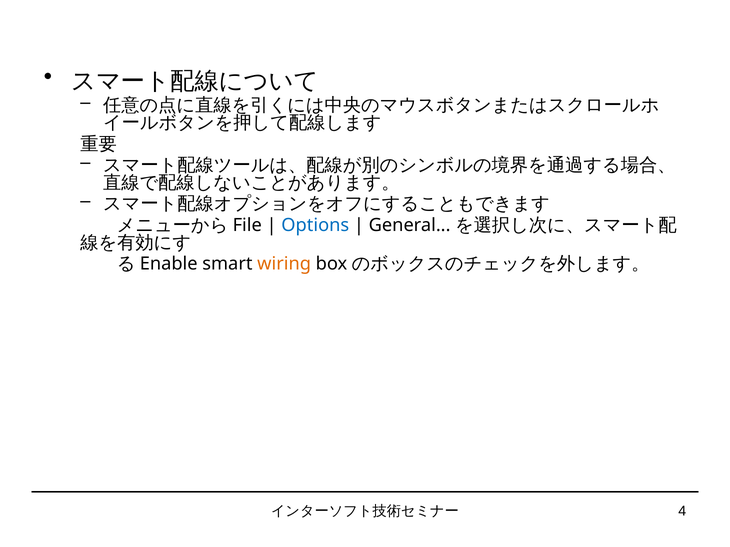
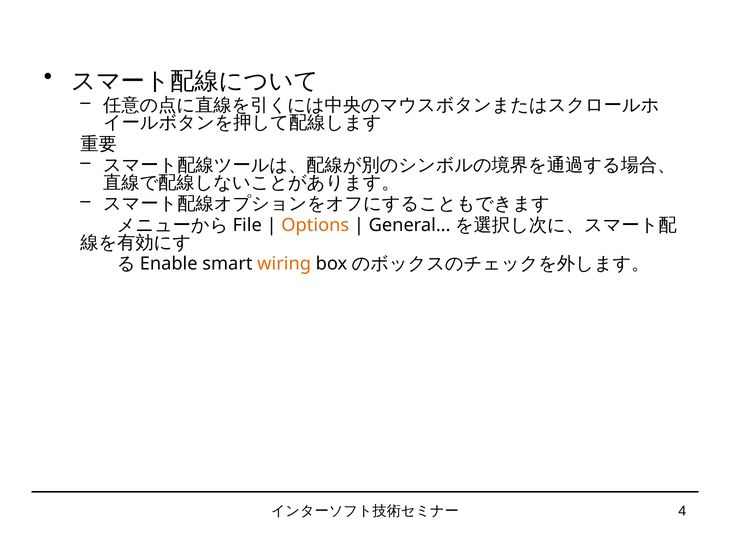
Options colour: blue -> orange
